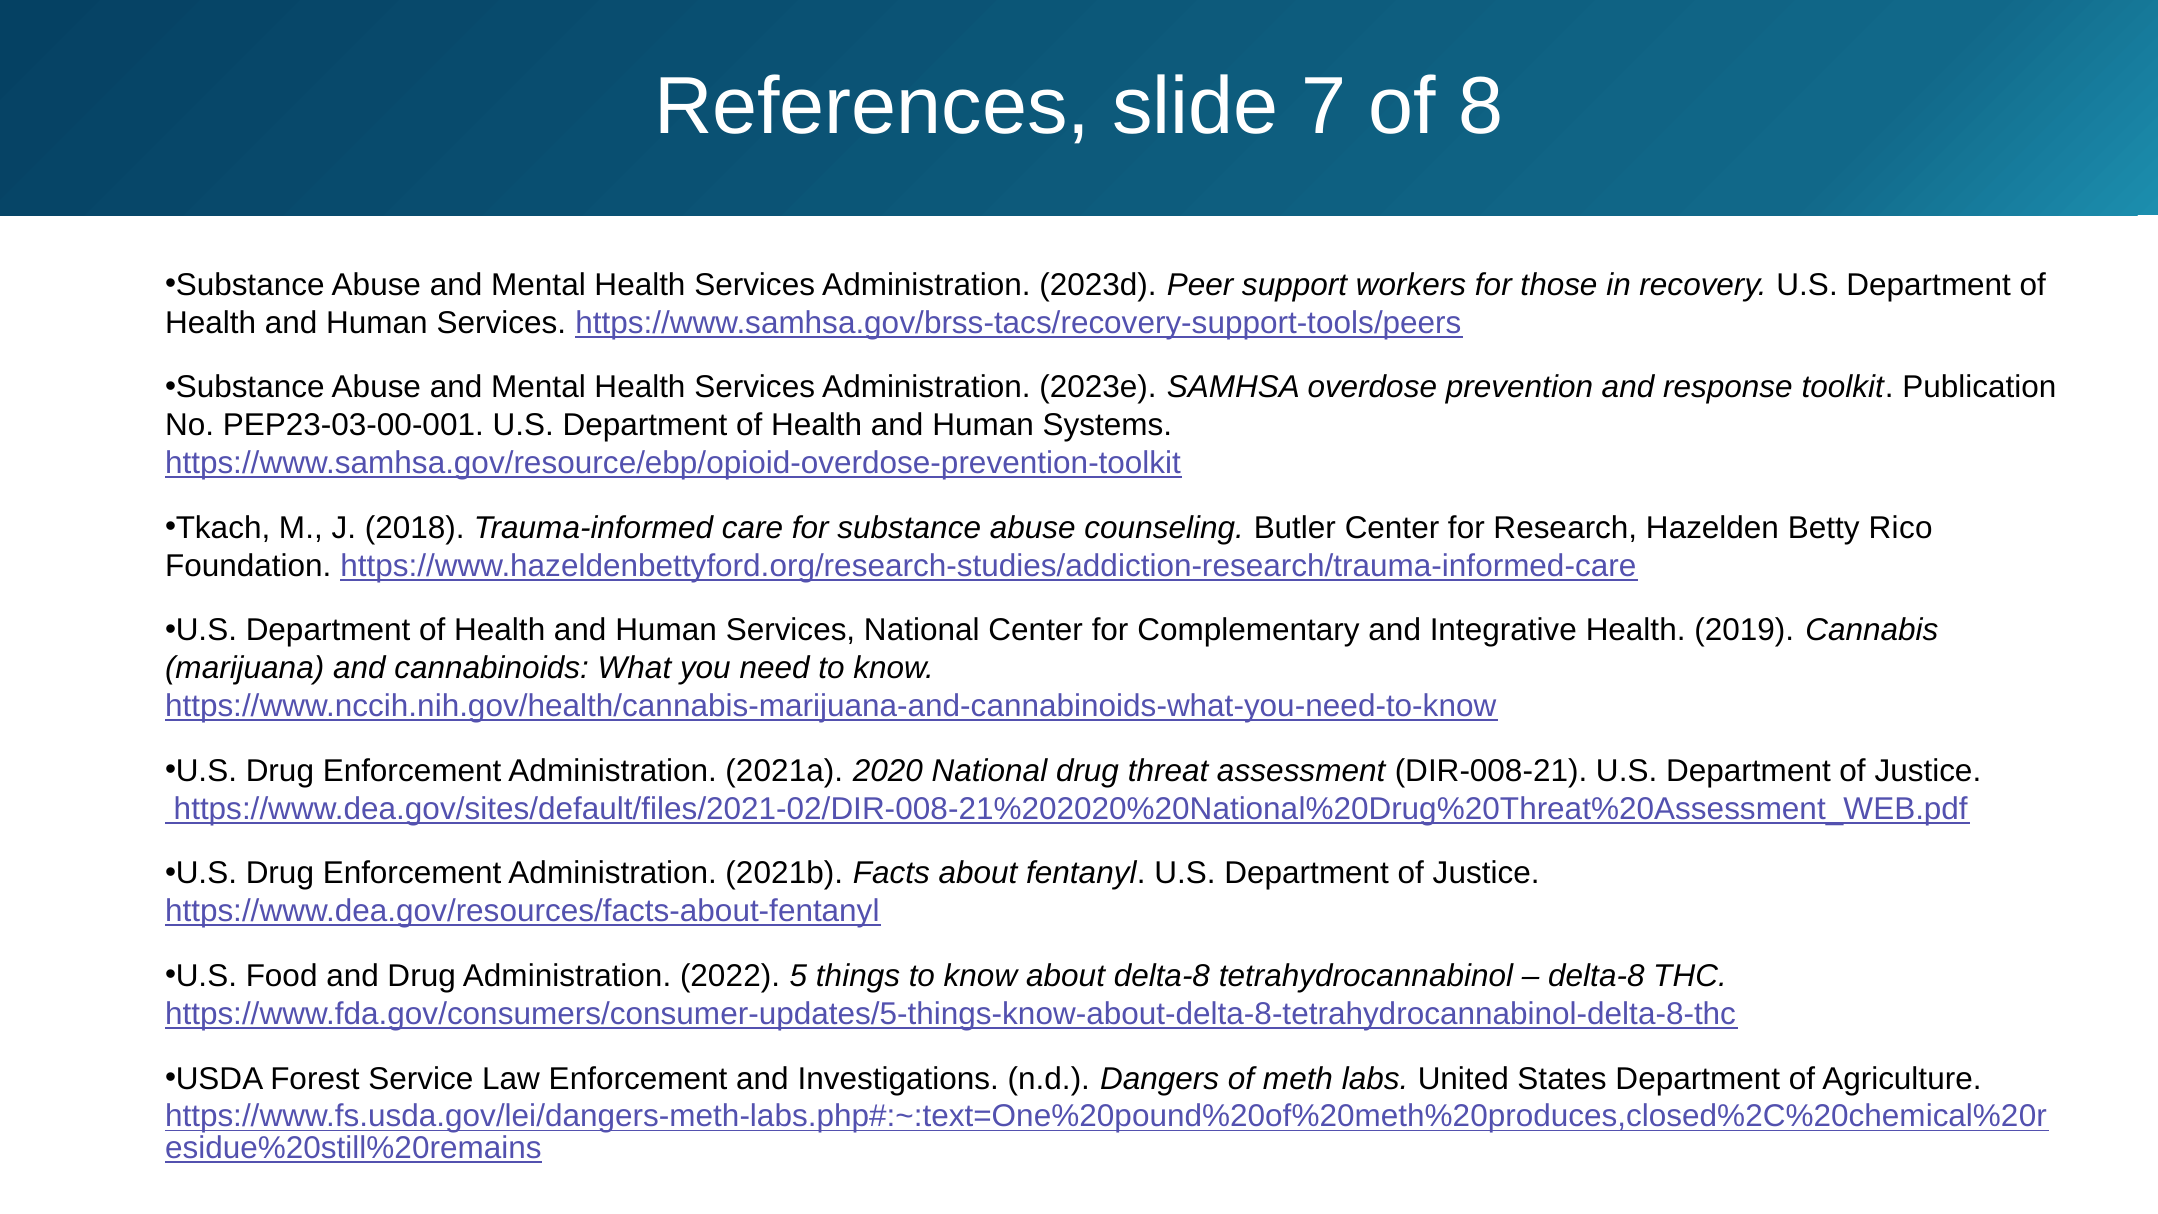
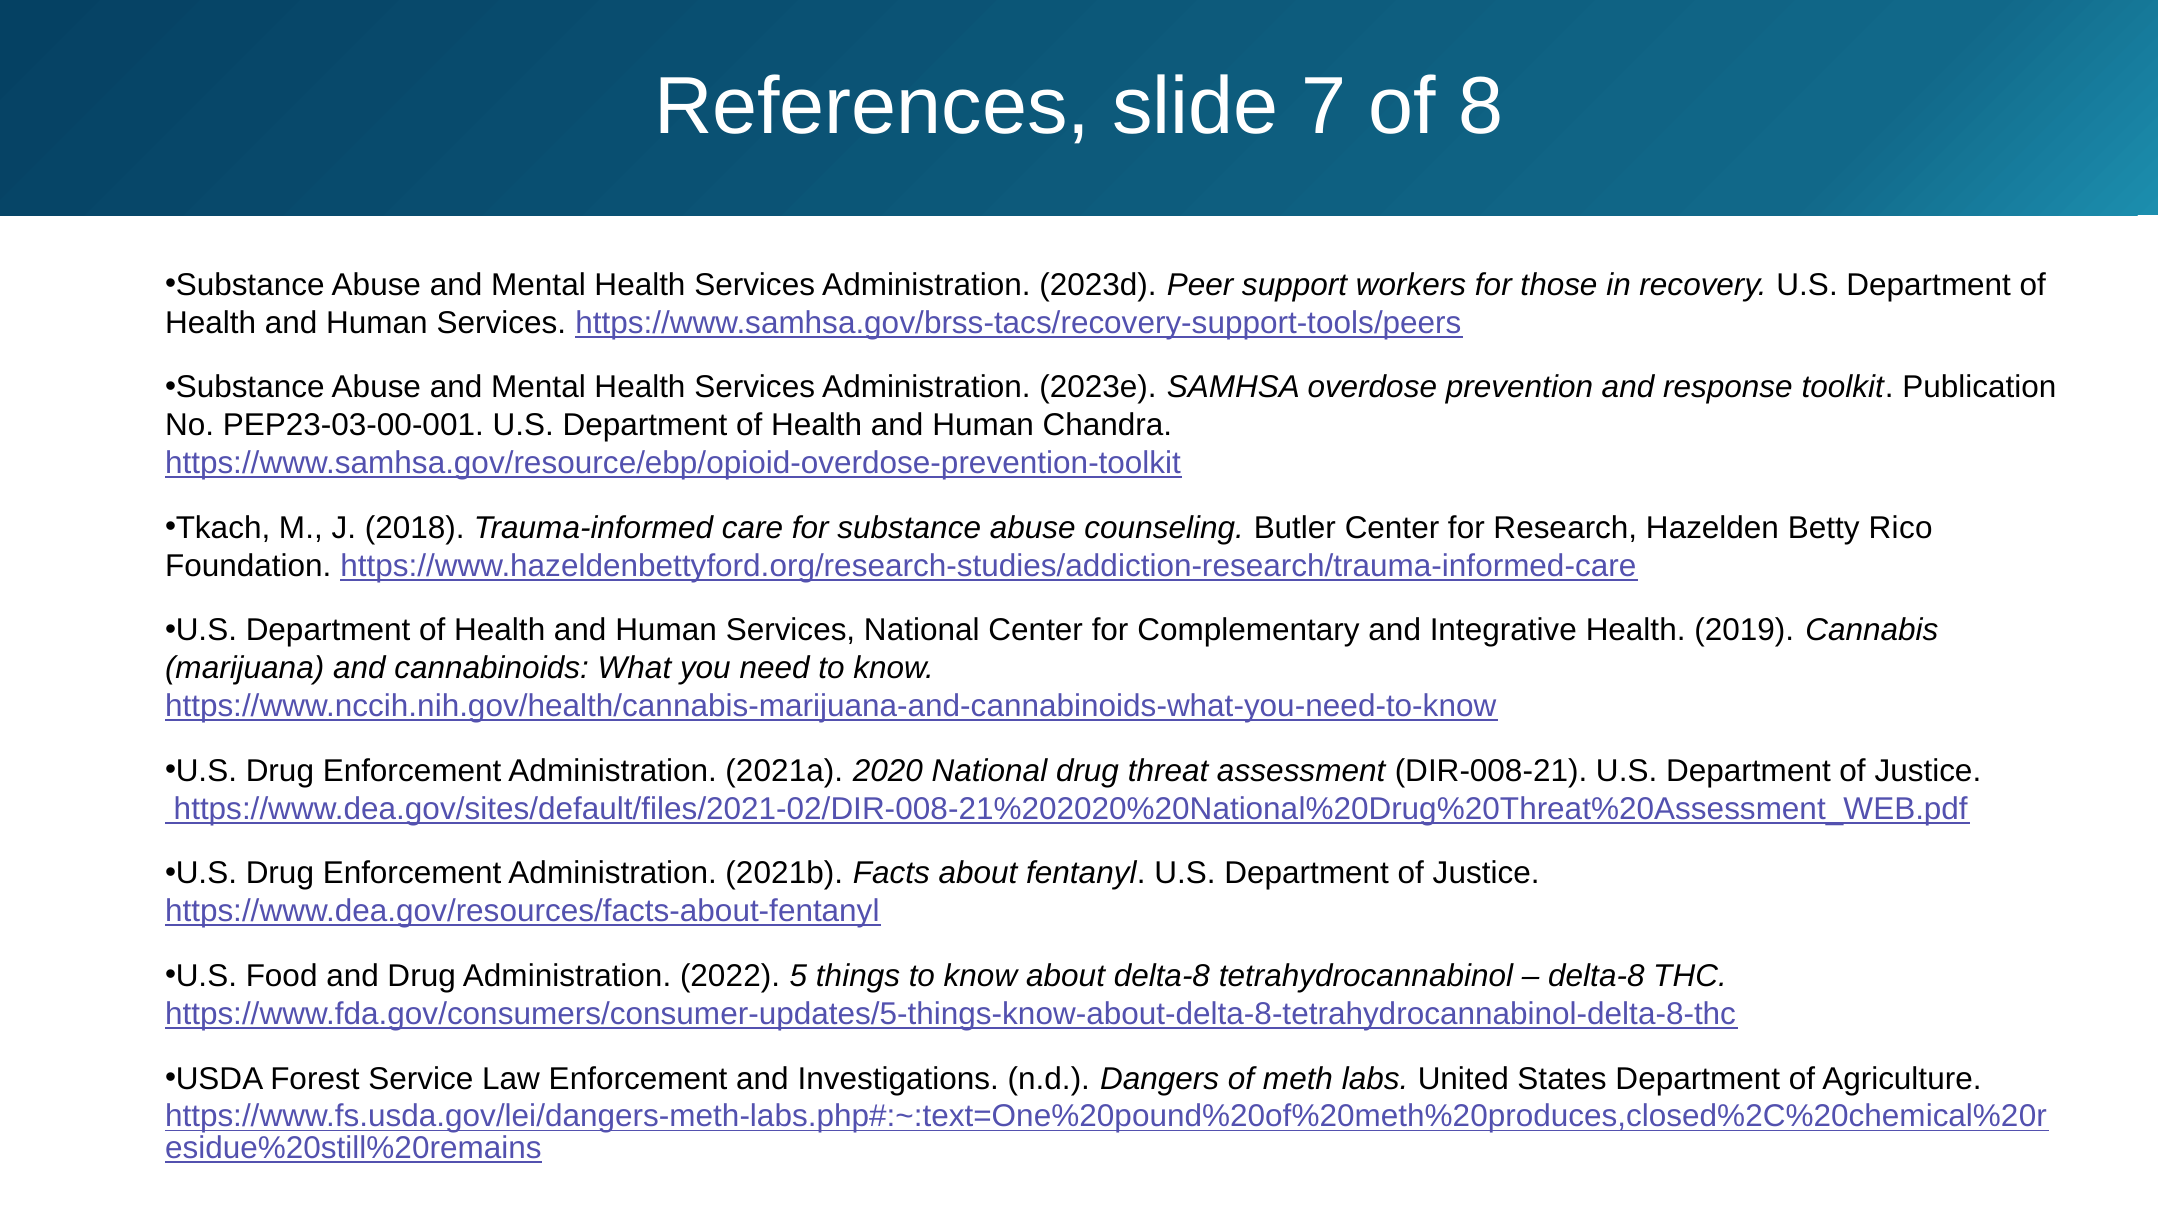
Systems: Systems -> Chandra
